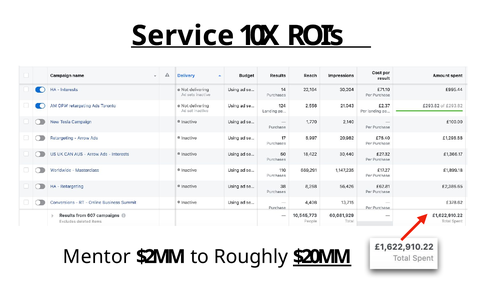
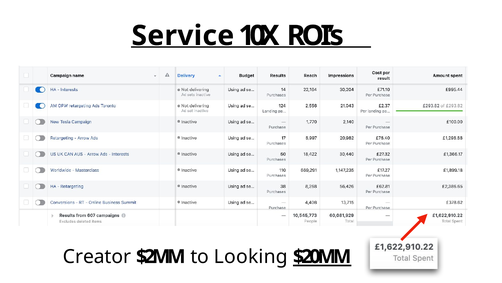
Mentor: Mentor -> Creator
Roughly: Roughly -> Looking
